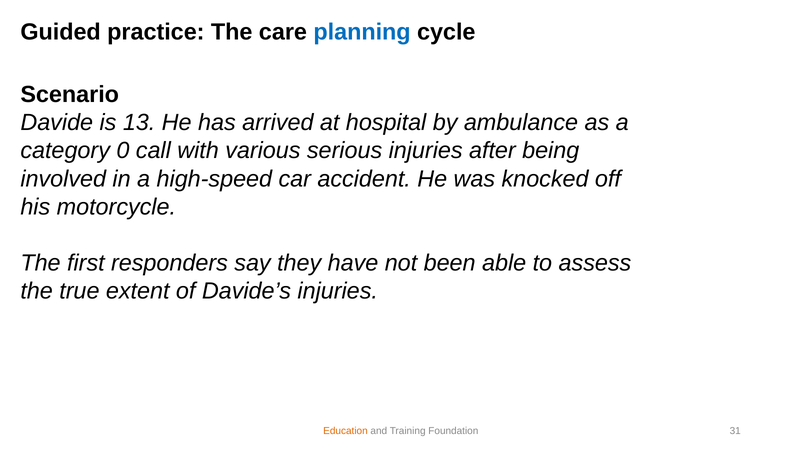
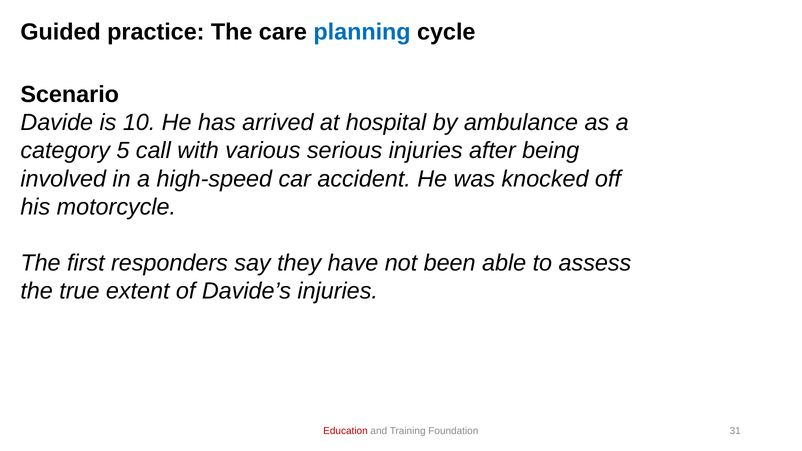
13: 13 -> 10
0: 0 -> 5
Education colour: orange -> red
